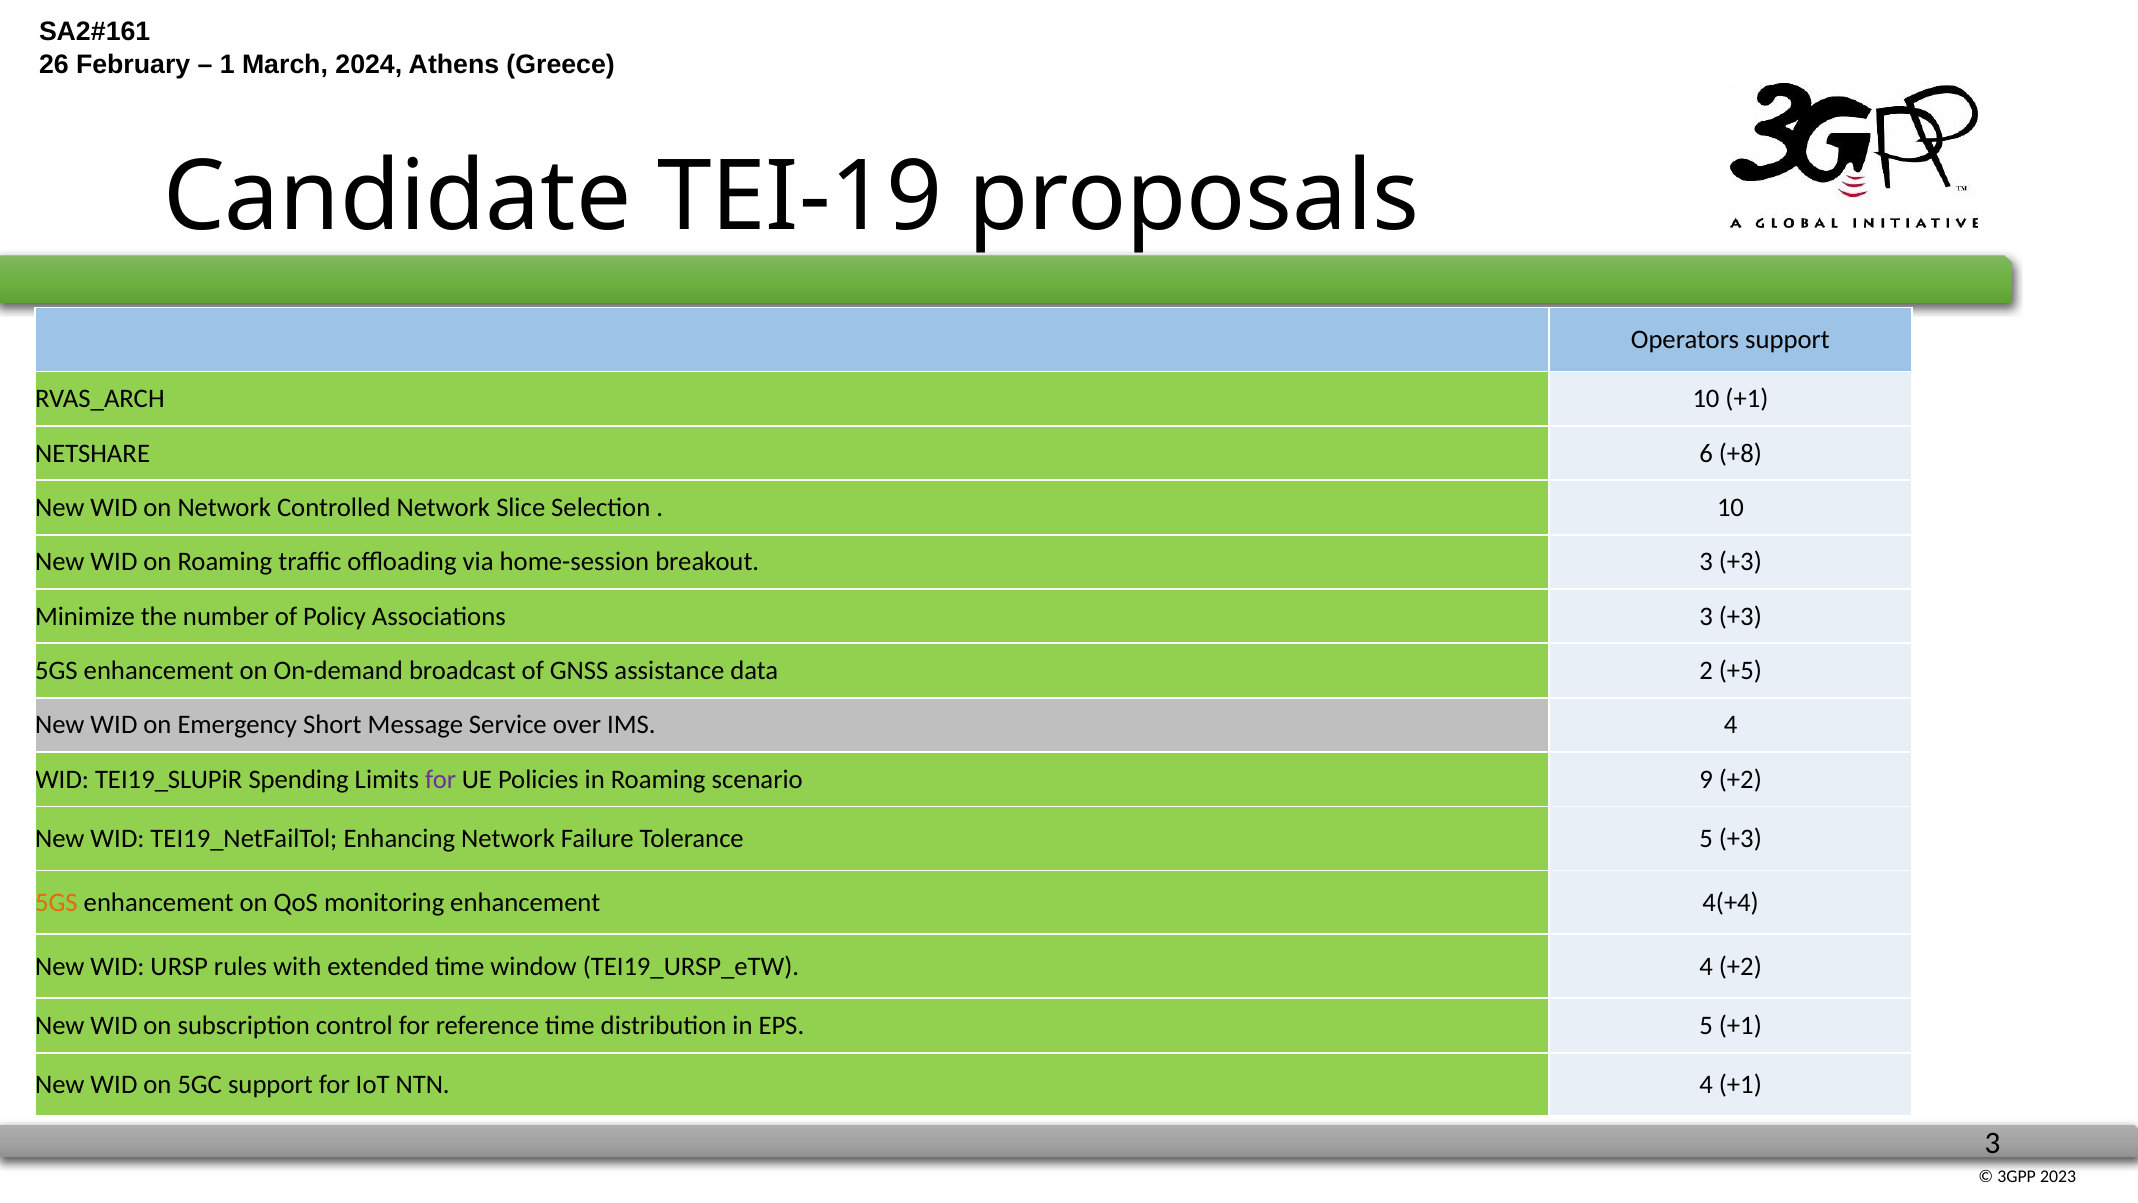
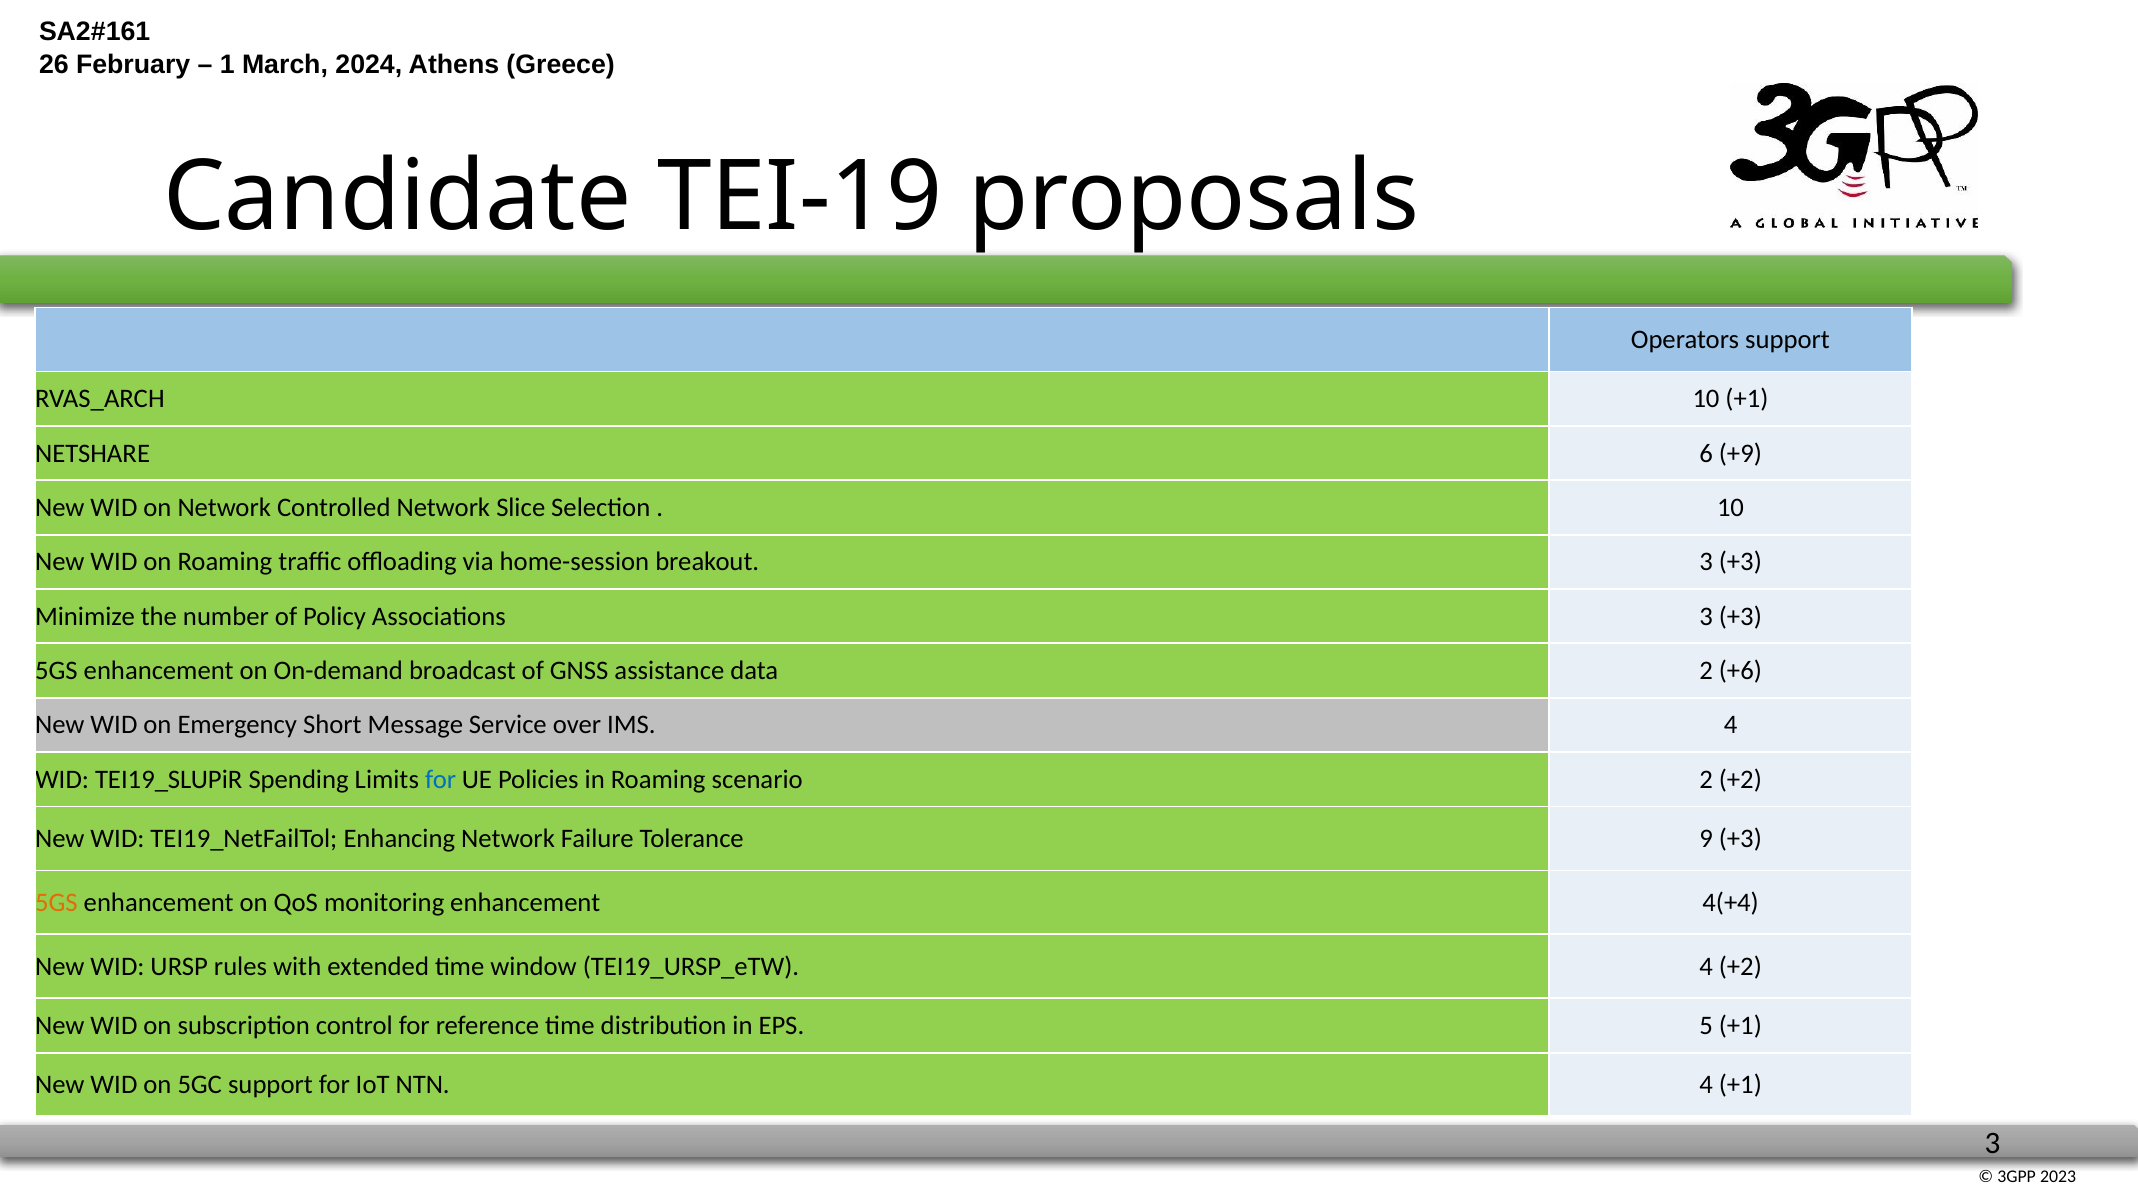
+8: +8 -> +9
+5: +5 -> +6
for at (441, 779) colour: purple -> blue
scenario 9: 9 -> 2
Tolerance 5: 5 -> 9
